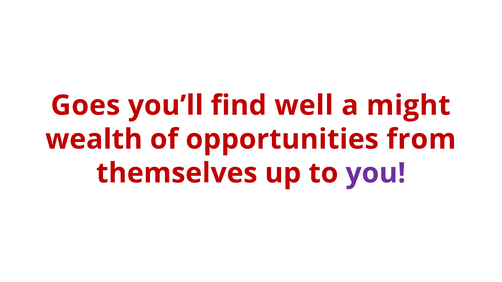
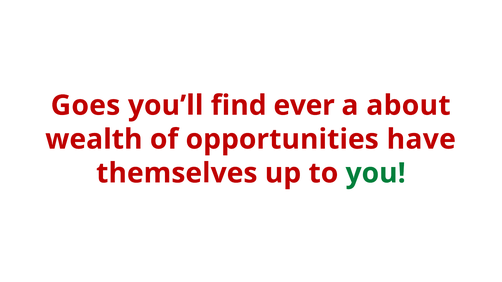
well: well -> ever
might: might -> about
from: from -> have
you colour: purple -> green
